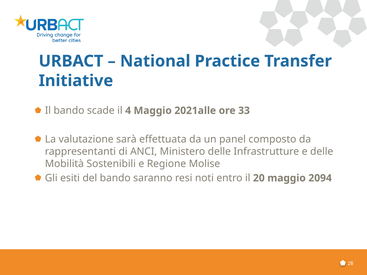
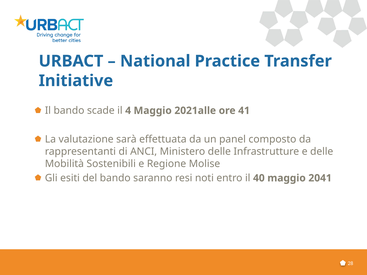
33: 33 -> 41
20: 20 -> 40
2094: 2094 -> 2041
